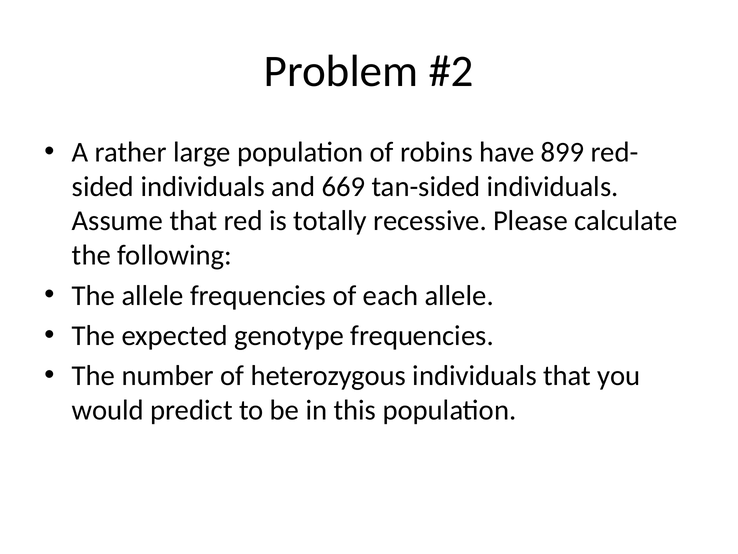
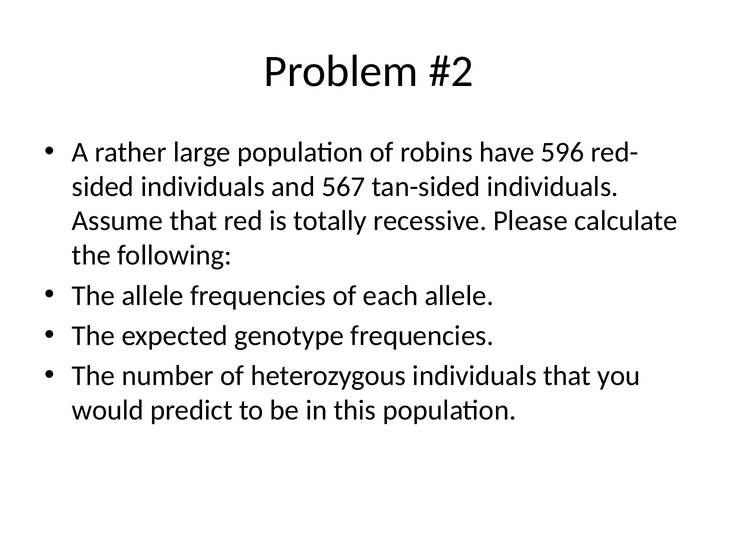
899: 899 -> 596
669: 669 -> 567
